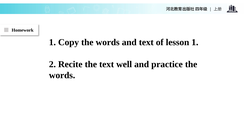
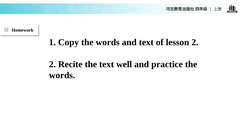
lesson 1: 1 -> 2
